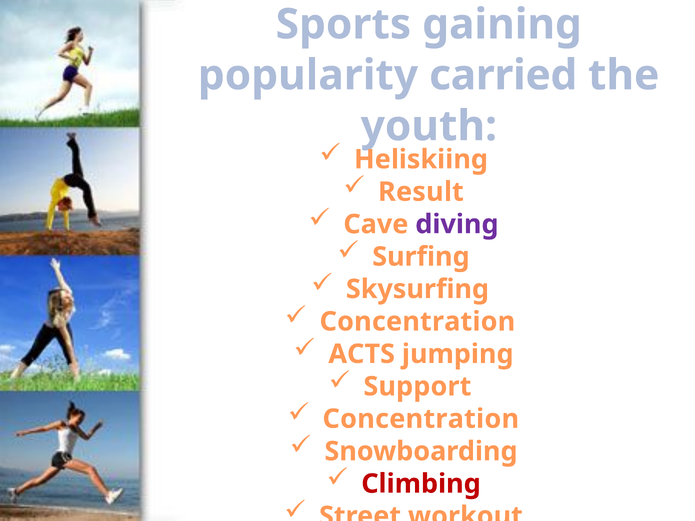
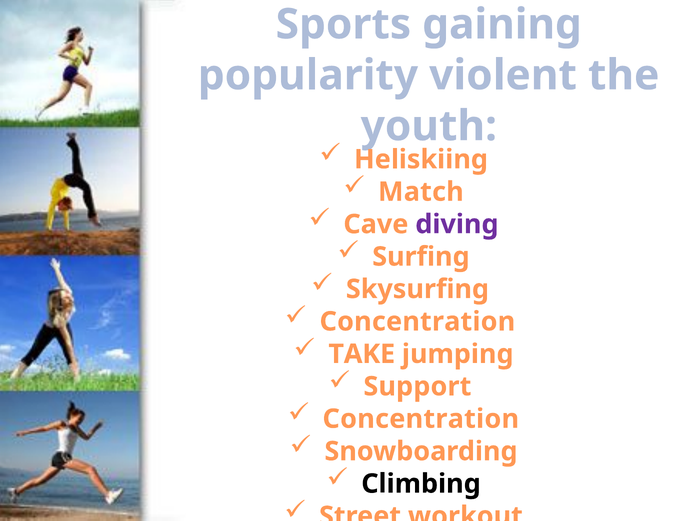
carried: carried -> violent
Result: Result -> Match
ACTS: ACTS -> TAKE
Climbing colour: red -> black
